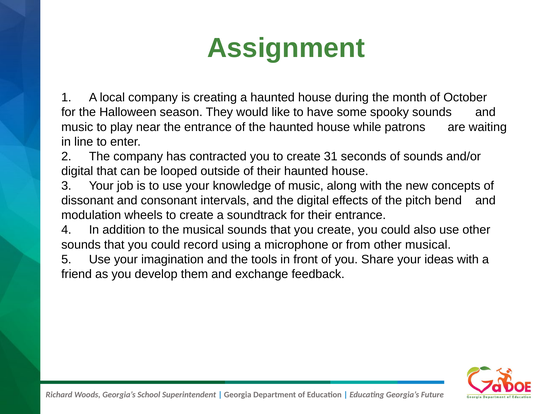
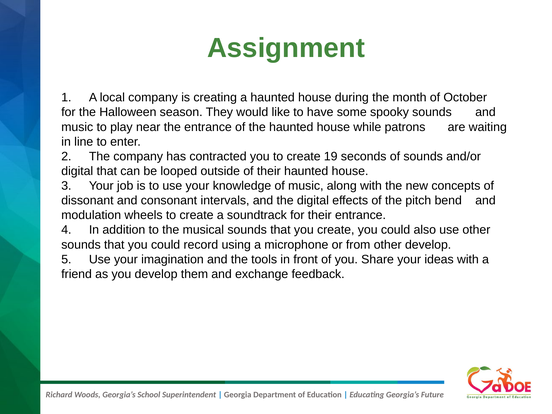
31: 31 -> 19
other musical: musical -> develop
